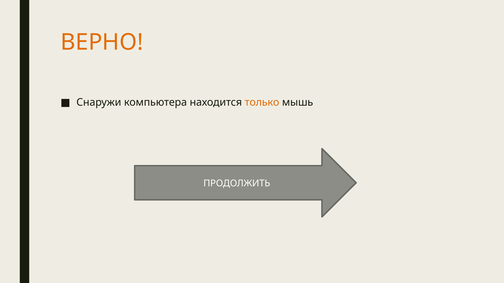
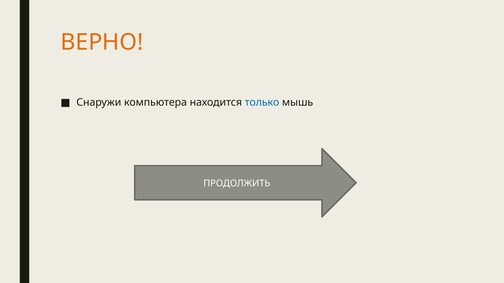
только colour: orange -> blue
